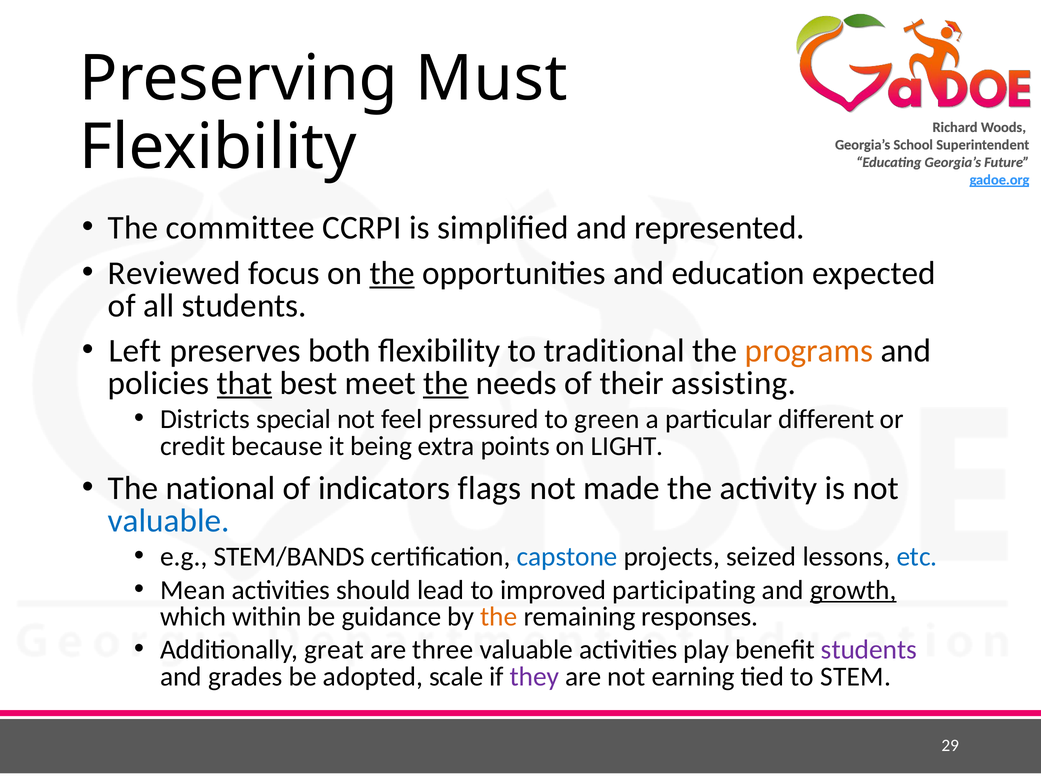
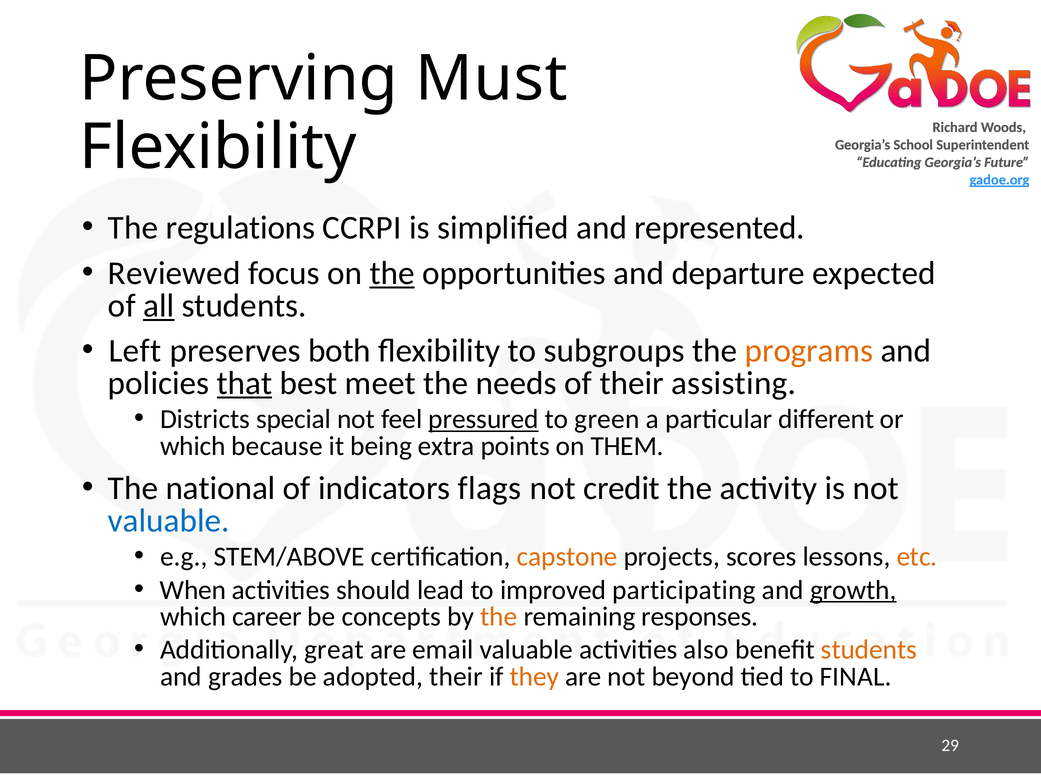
committee: committee -> regulations
education: education -> departure
all underline: none -> present
traditional: traditional -> subgroups
the at (446, 383) underline: present -> none
pressured underline: none -> present
credit at (193, 446): credit -> which
LIGHT: LIGHT -> THEM
made: made -> credit
STEM/BANDS: STEM/BANDS -> STEM/ABOVE
capstone colour: blue -> orange
seized: seized -> scores
etc colour: blue -> orange
Mean: Mean -> When
within: within -> career
guidance: guidance -> concepts
three: three -> email
play: play -> also
students at (869, 650) colour: purple -> orange
adopted scale: scale -> their
they colour: purple -> orange
earning: earning -> beyond
STEM: STEM -> FINAL
